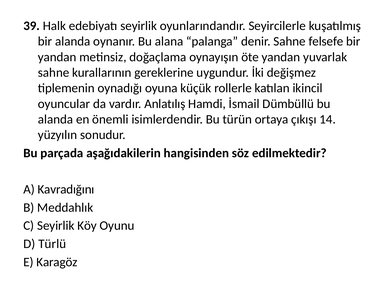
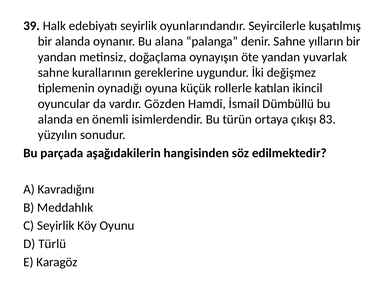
felsefe: felsefe -> yılların
Anlatılış: Anlatılış -> Gözden
14: 14 -> 83
